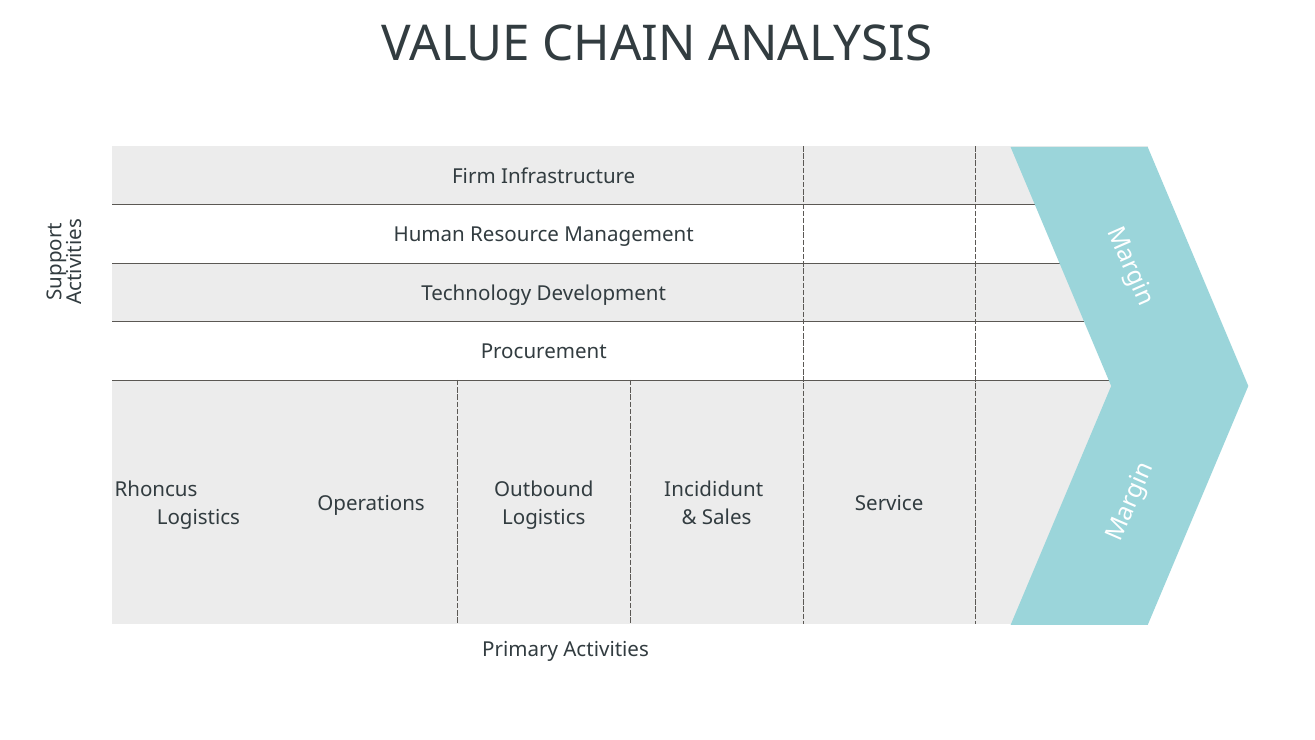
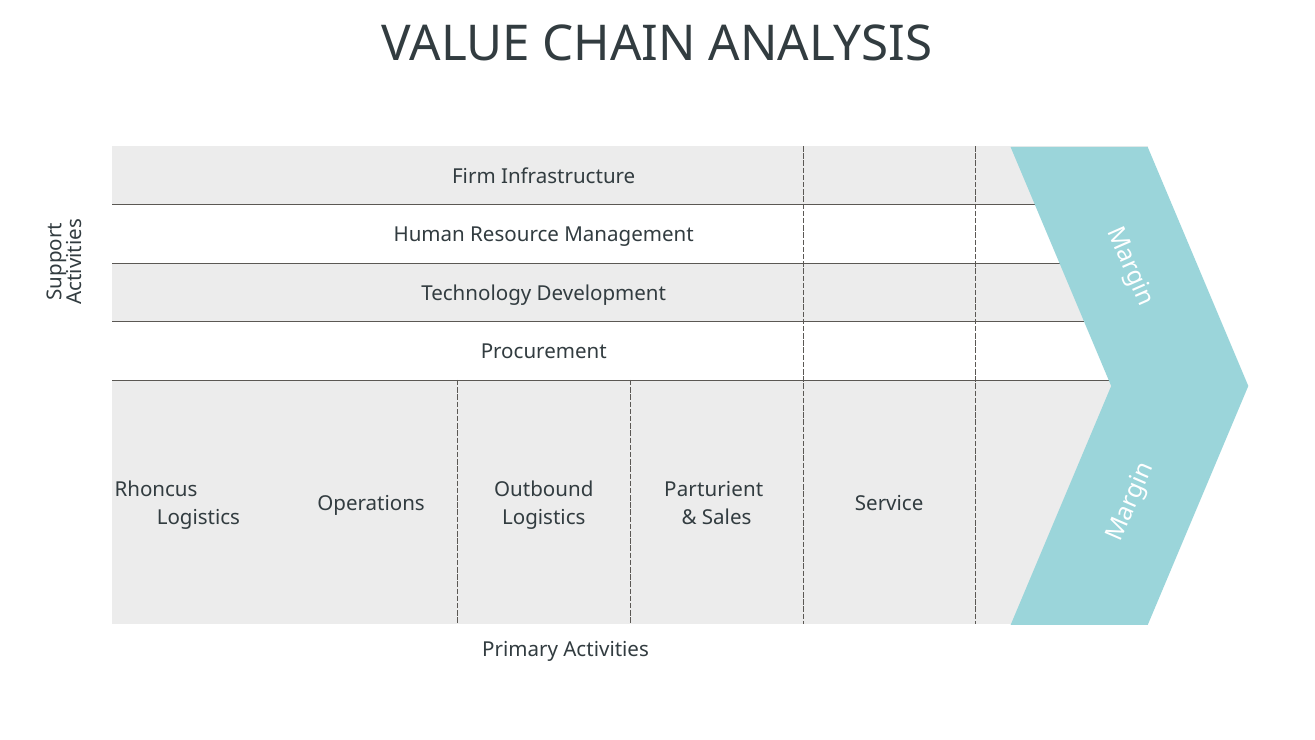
Incididunt: Incididunt -> Parturient
